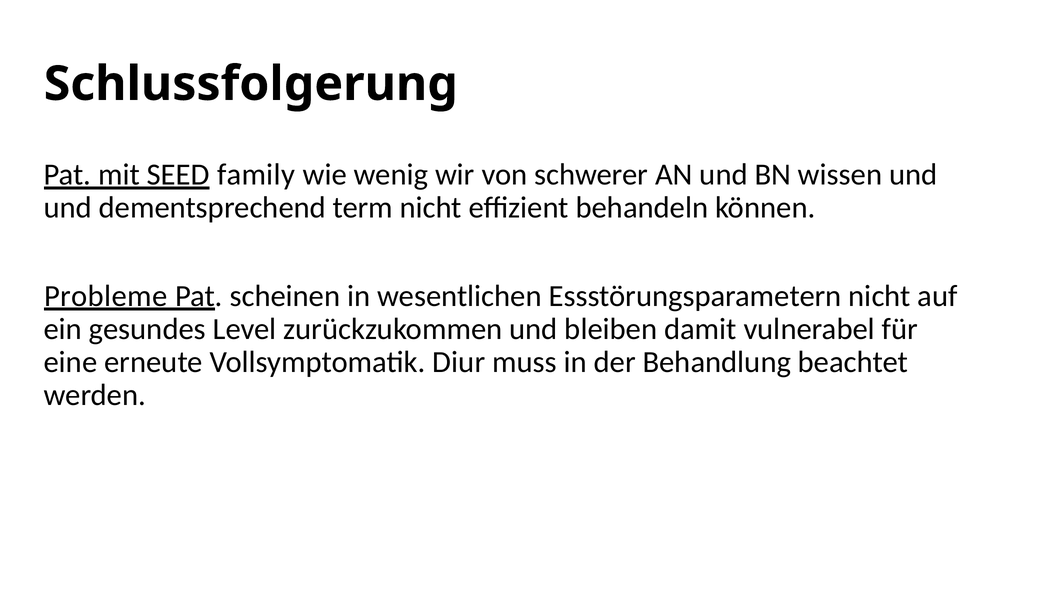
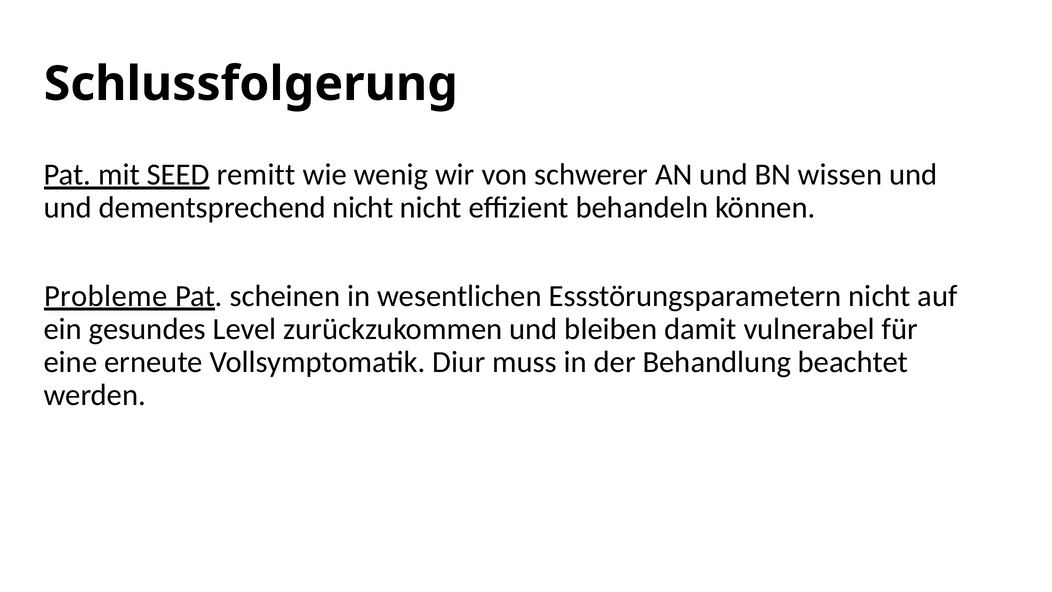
family: family -> remitt
dementsprechend term: term -> nicht
